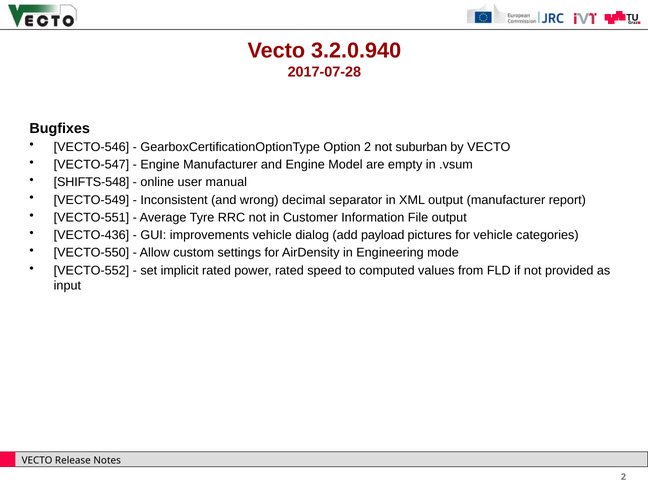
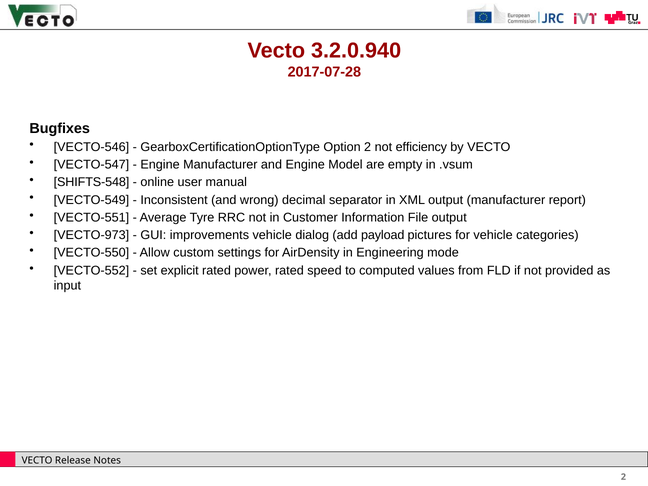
suburban: suburban -> efficiency
VECTO-436: VECTO-436 -> VECTO-973
implicit: implicit -> explicit
